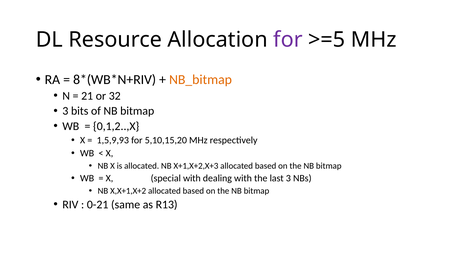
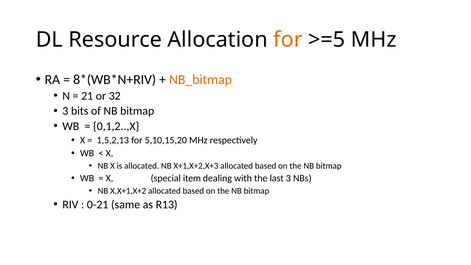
for at (288, 40) colour: purple -> orange
1,5,9,93: 1,5,9,93 -> 1,5,2,13
special with: with -> item
